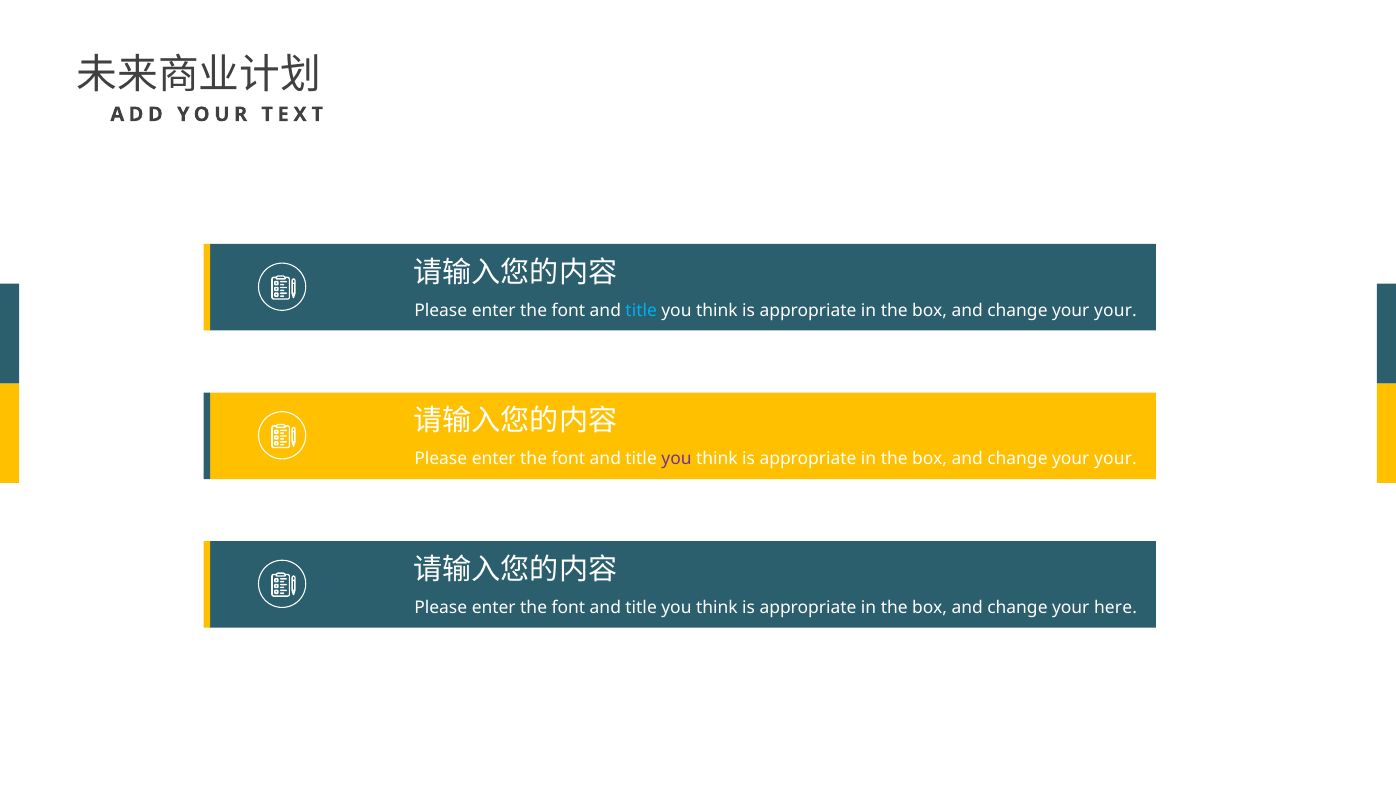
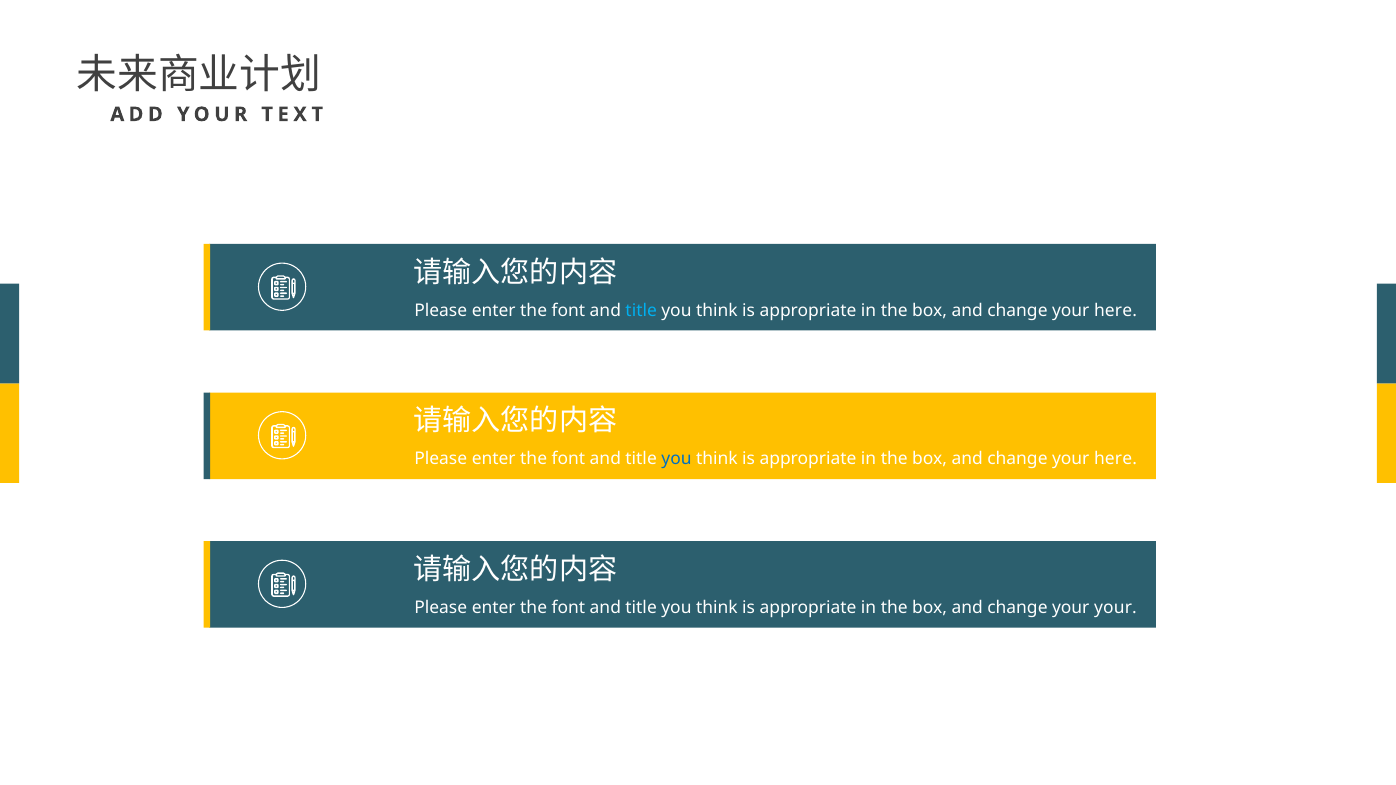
your at (1115, 311): your -> here
you at (676, 459) colour: purple -> blue
your at (1115, 459): your -> here
your here: here -> your
